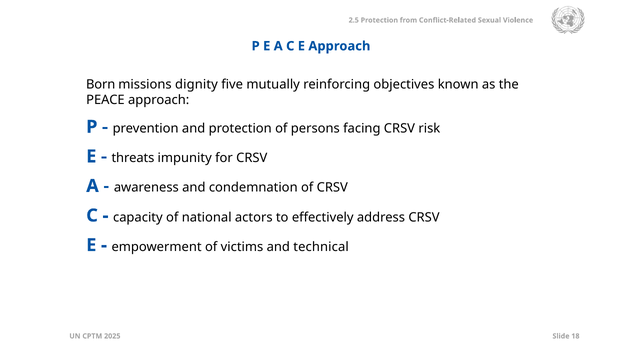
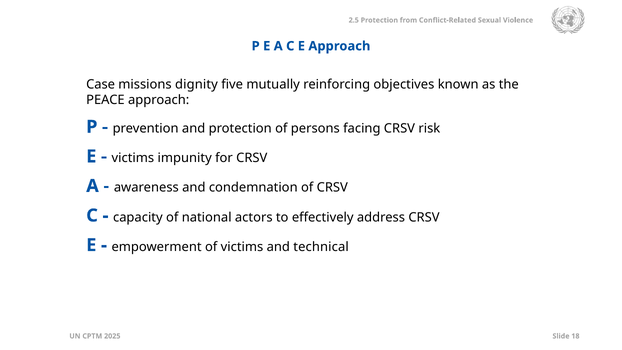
Born: Born -> Case
threats at (133, 158): threats -> victims
